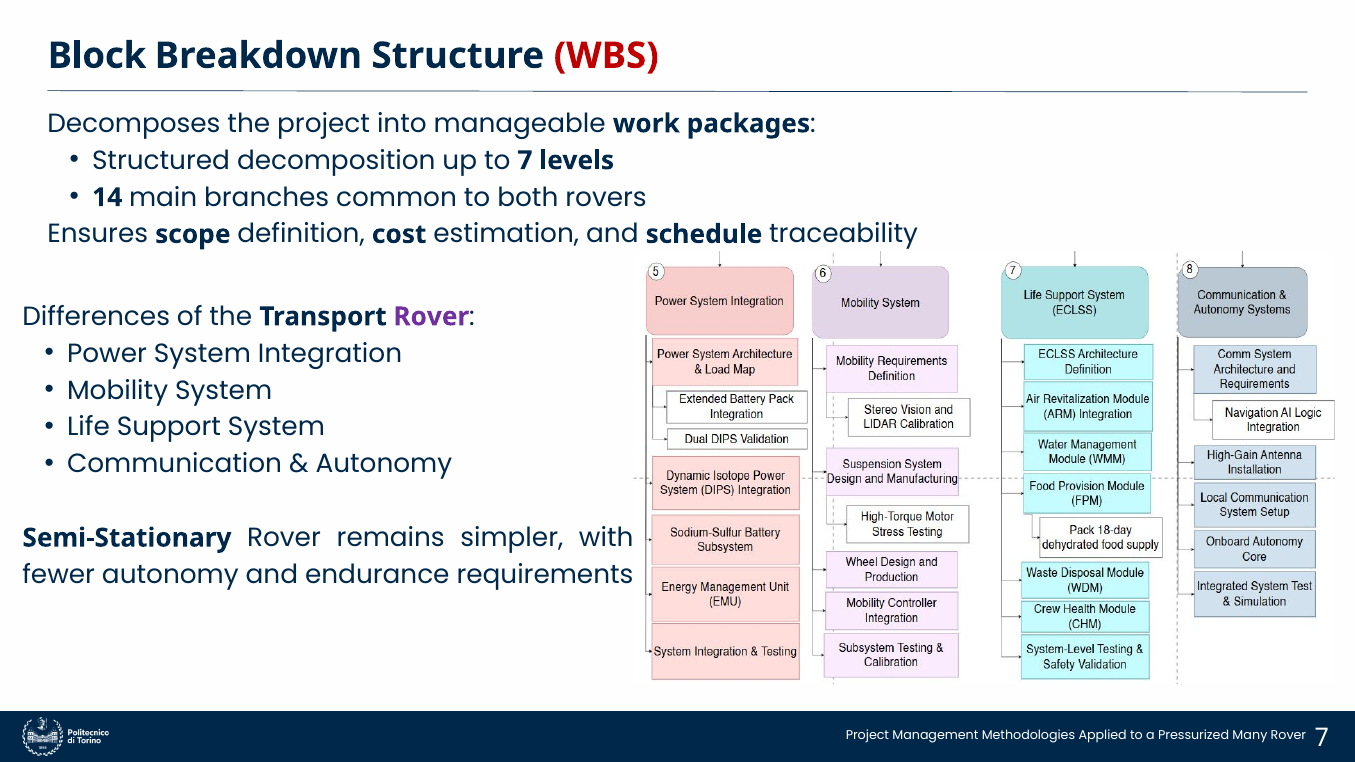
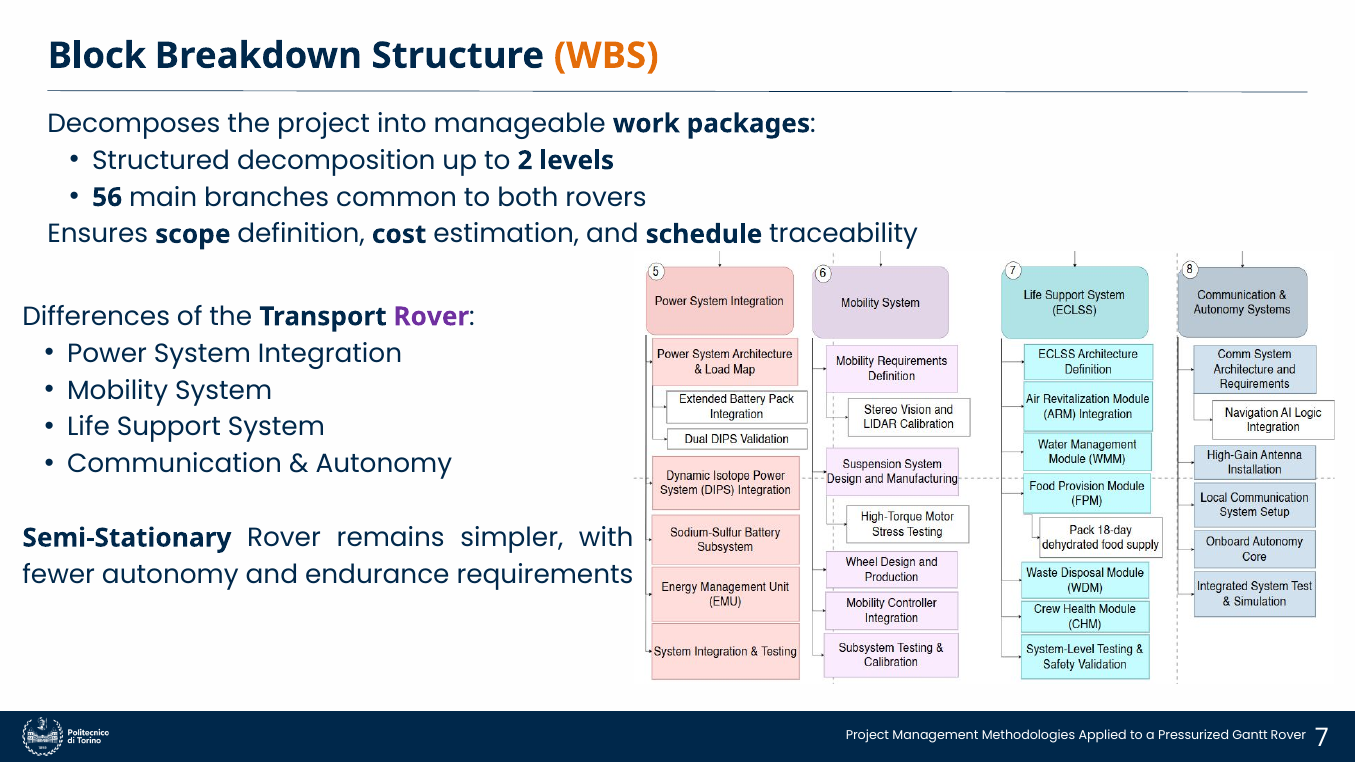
WBS colour: red -> orange
to 7: 7 -> 2
14: 14 -> 56
Many: Many -> Gantt
